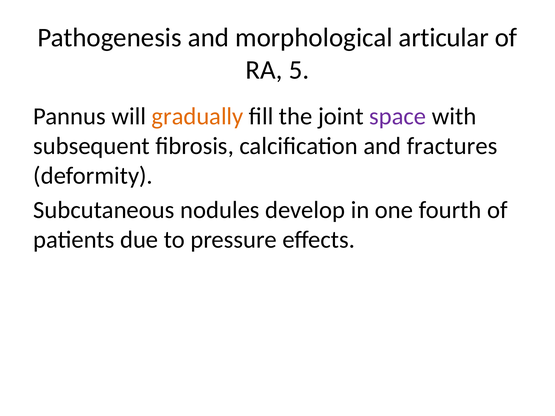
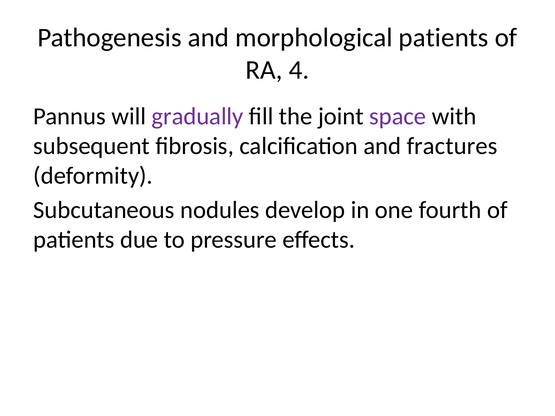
morphological articular: articular -> patients
5: 5 -> 4
gradually colour: orange -> purple
